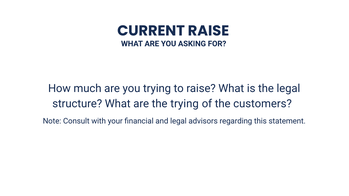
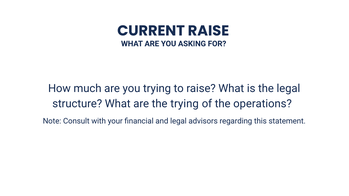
customers: customers -> operations
